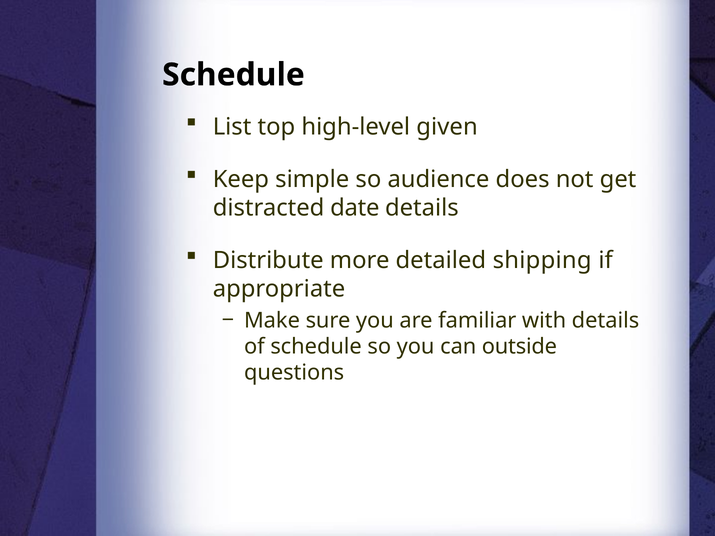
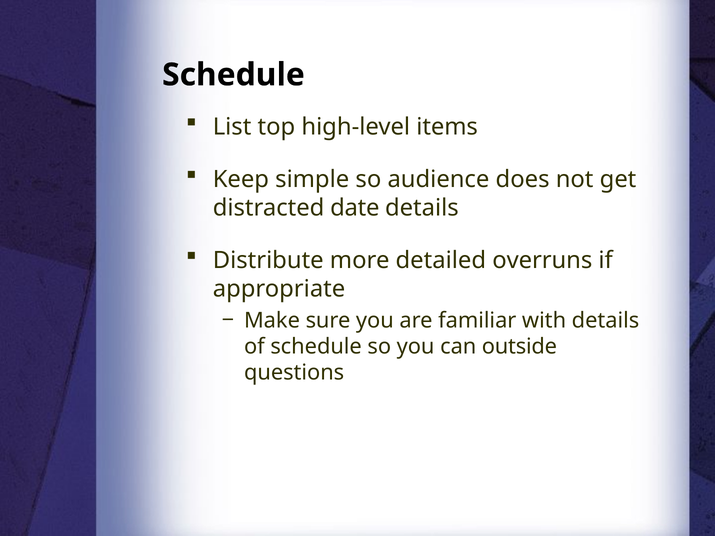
given: given -> items
shipping: shipping -> overruns
